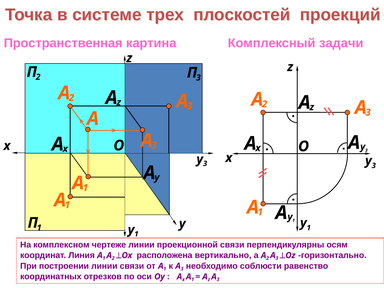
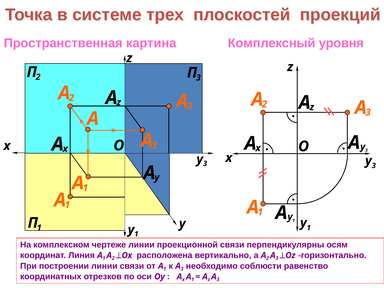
задачи: задачи -> уровня
